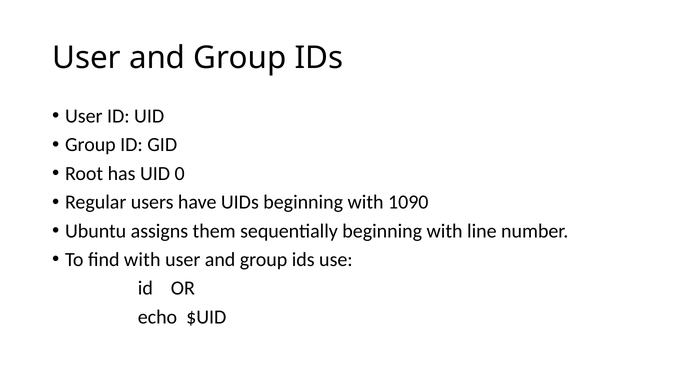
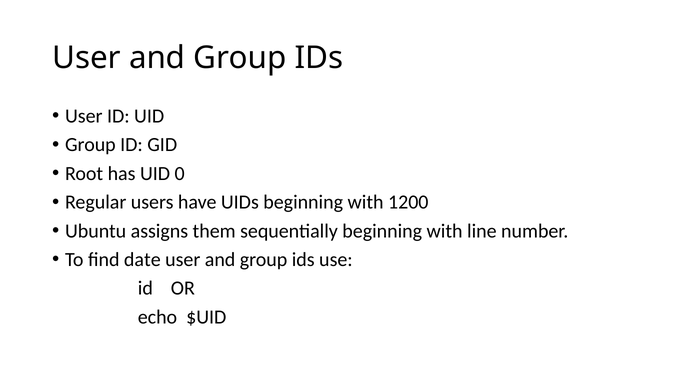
1090: 1090 -> 1200
find with: with -> date
